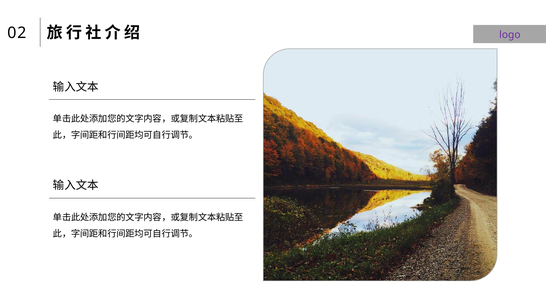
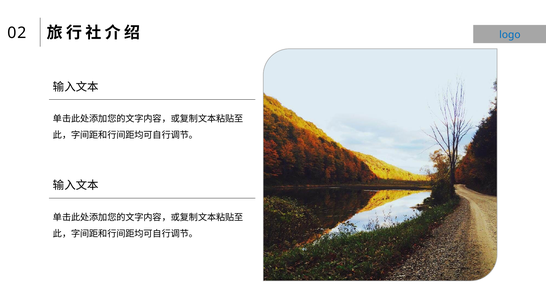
logo colour: purple -> blue
